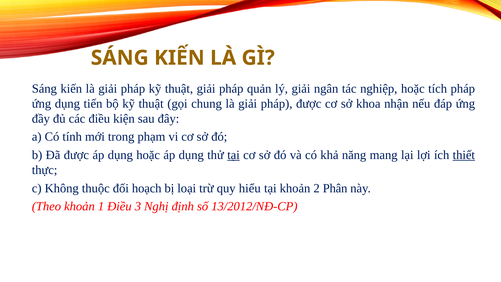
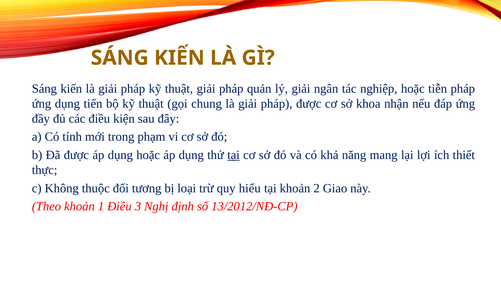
tích: tích -> tiễn
thiết underline: present -> none
hoạch: hoạch -> tương
Phân: Phân -> Giao
